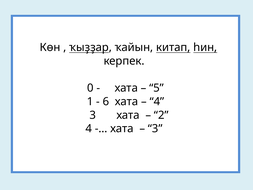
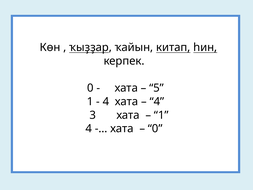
6 at (106, 101): 6 -> 4
2 at (161, 115): 2 -> 1
3 at (155, 128): 3 -> 0
